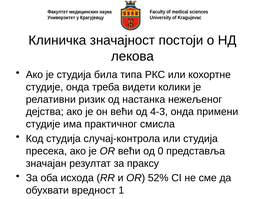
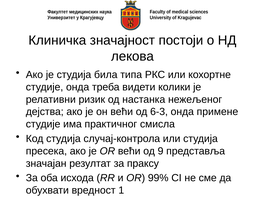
4-3: 4-3 -> 6-3
примени: примени -> примене
0: 0 -> 9
52%: 52% -> 99%
